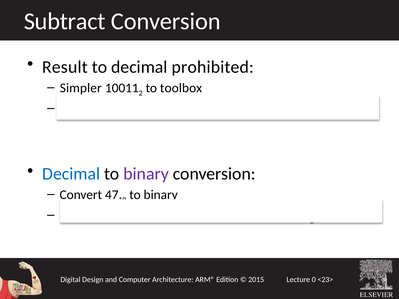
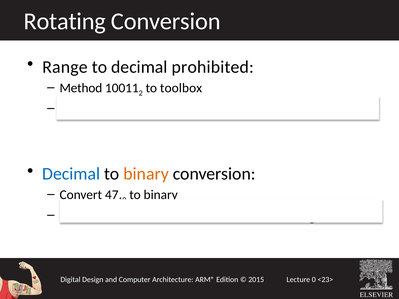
Subtract: Subtract -> Rotating
Result: Result -> Range
Simpler: Simpler -> Method
binary at (146, 174) colour: purple -> orange
